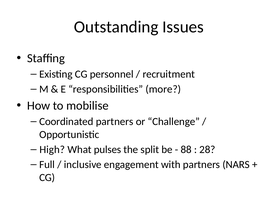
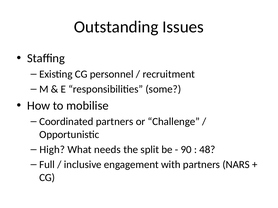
more: more -> some
pulses: pulses -> needs
88: 88 -> 90
28: 28 -> 48
